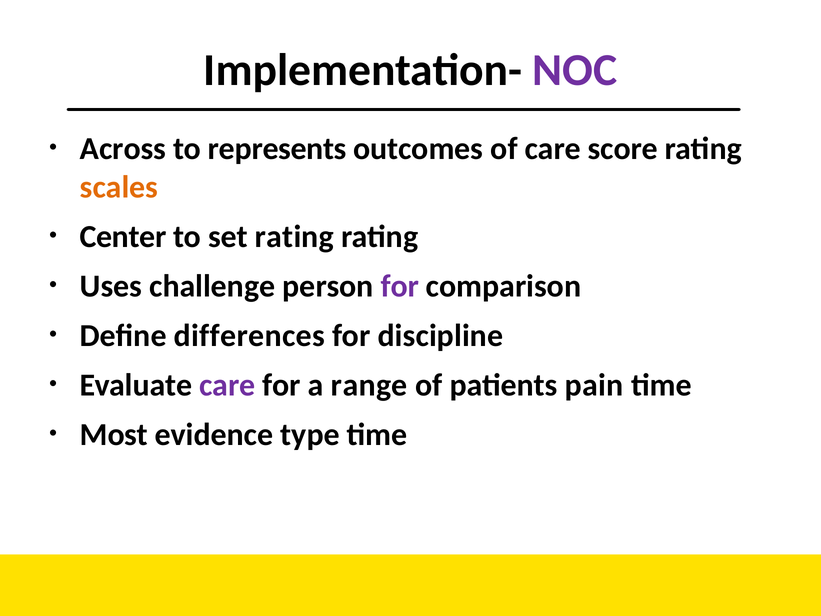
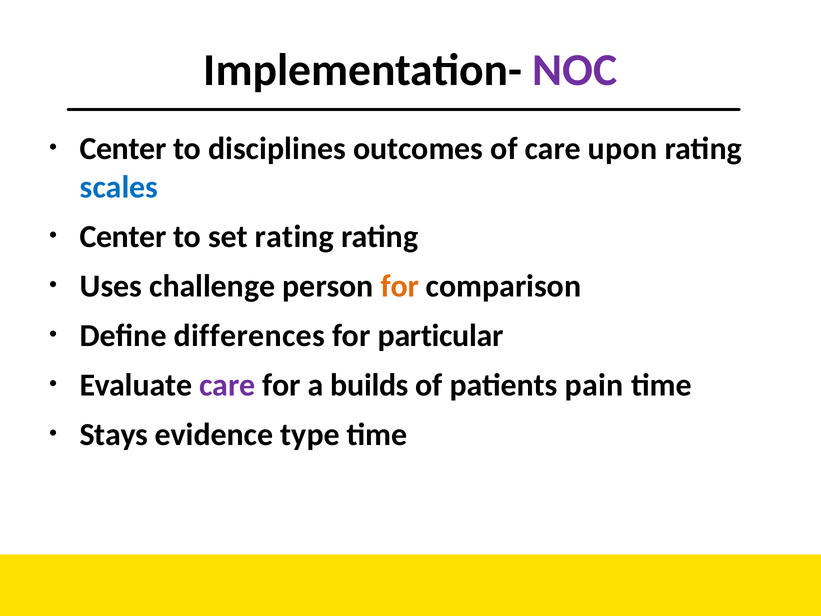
Across at (123, 149): Across -> Center
represents: represents -> disciplines
score: score -> upon
scales colour: orange -> blue
for at (400, 286) colour: purple -> orange
discipline: discipline -> particular
range: range -> builds
Most: Most -> Stays
